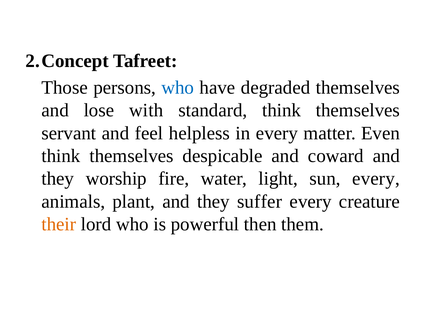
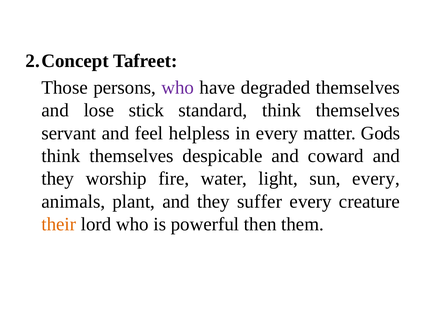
who at (178, 87) colour: blue -> purple
with: with -> stick
Even: Even -> Gods
